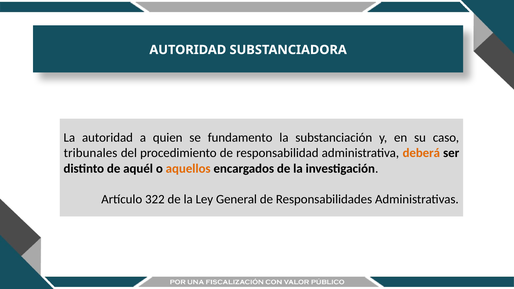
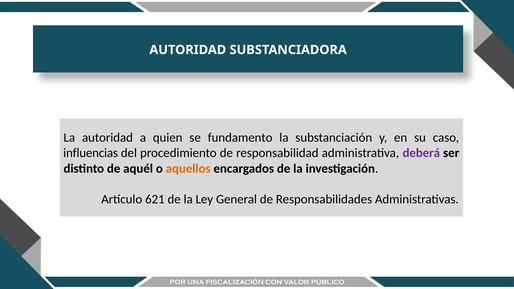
tribunales: tribunales -> influencias
deberá colour: orange -> purple
322: 322 -> 621
